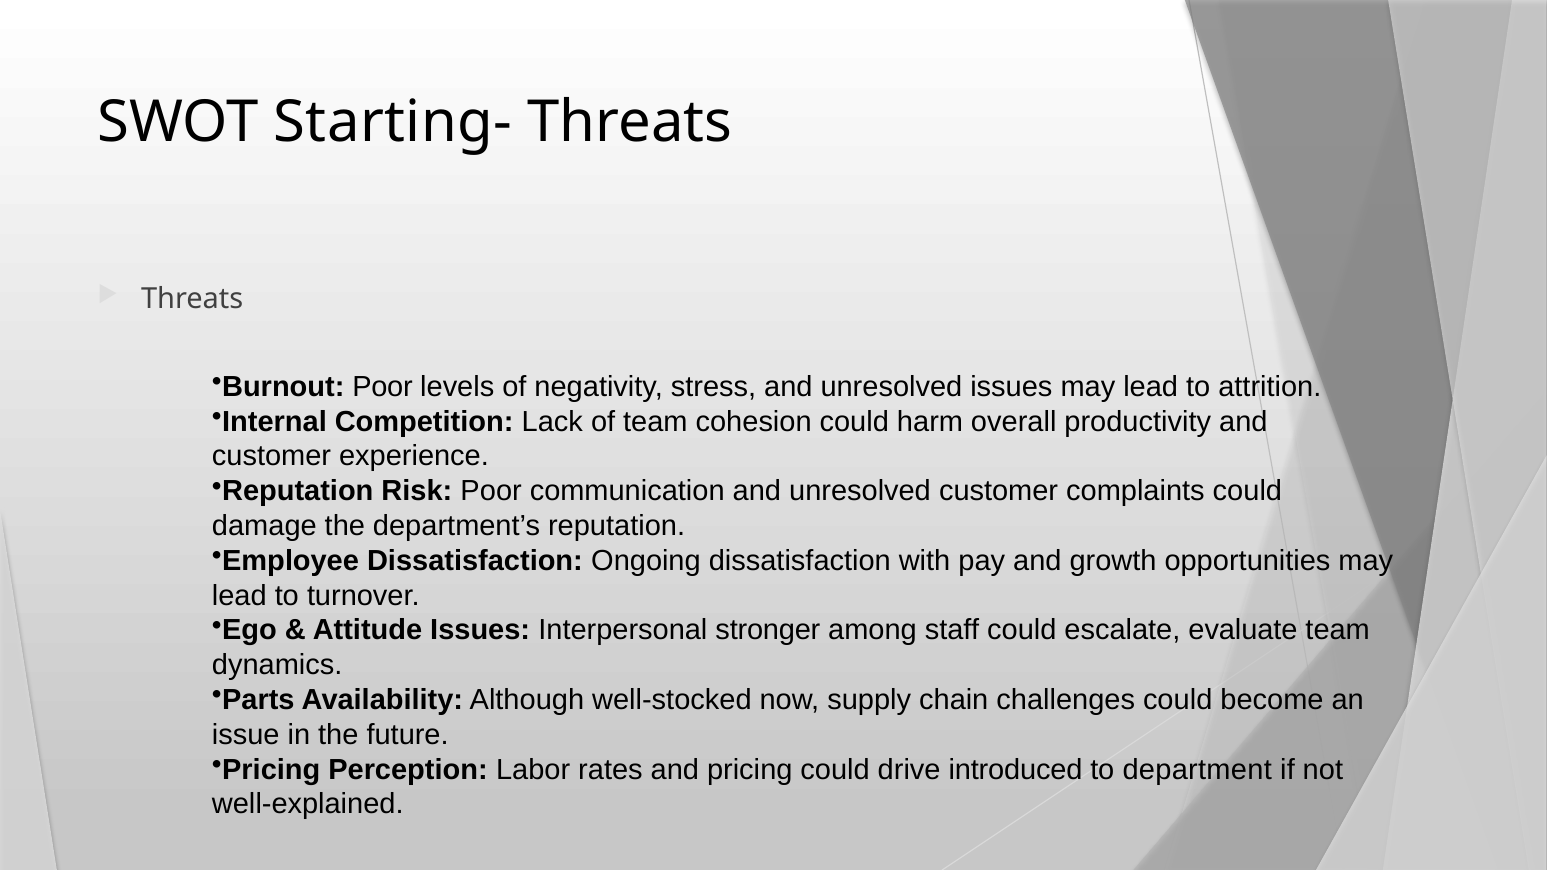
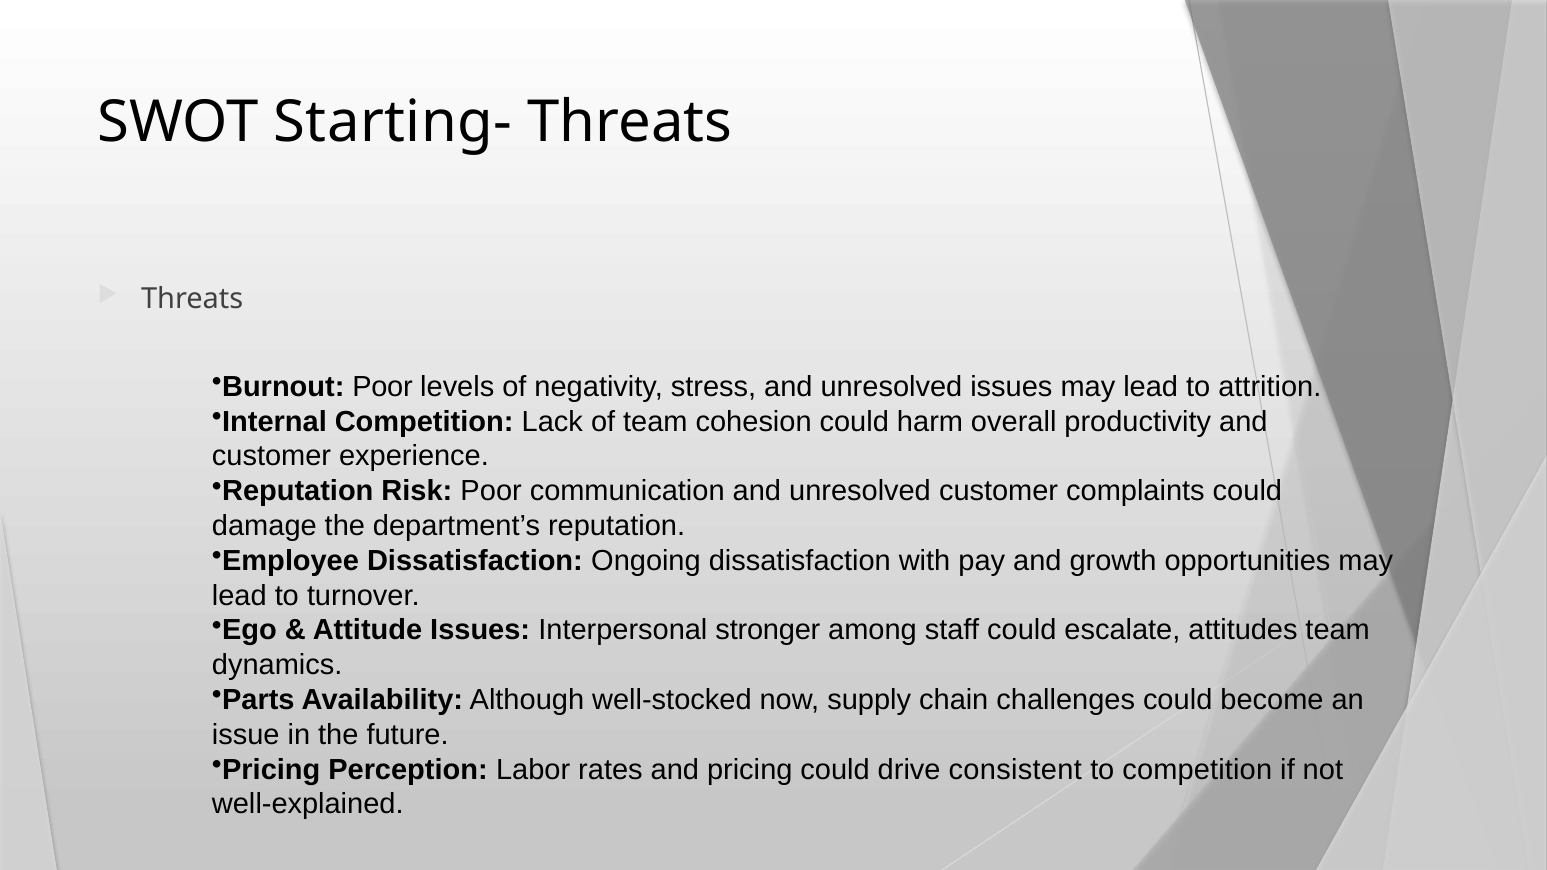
evaluate: evaluate -> attitudes
introduced: introduced -> consistent
to department: department -> competition
